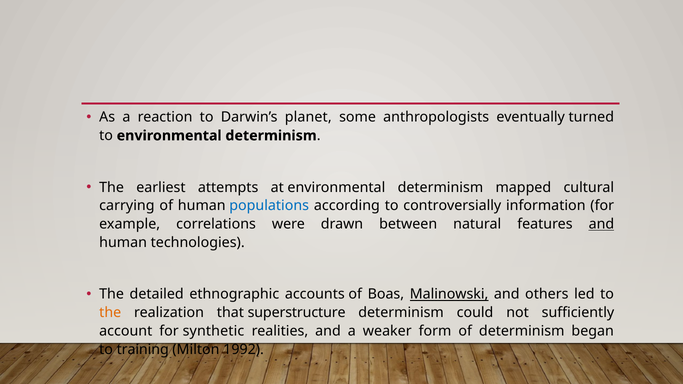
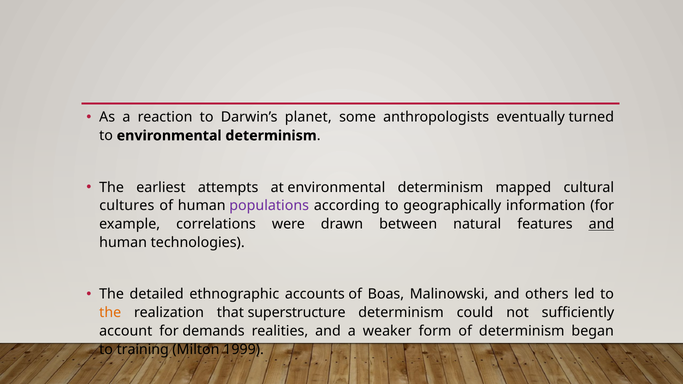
carrying: carrying -> cultures
populations colour: blue -> purple
controversially: controversially -> geographically
Malinowski underline: present -> none
synthetic: synthetic -> demands
1992: 1992 -> 1999
